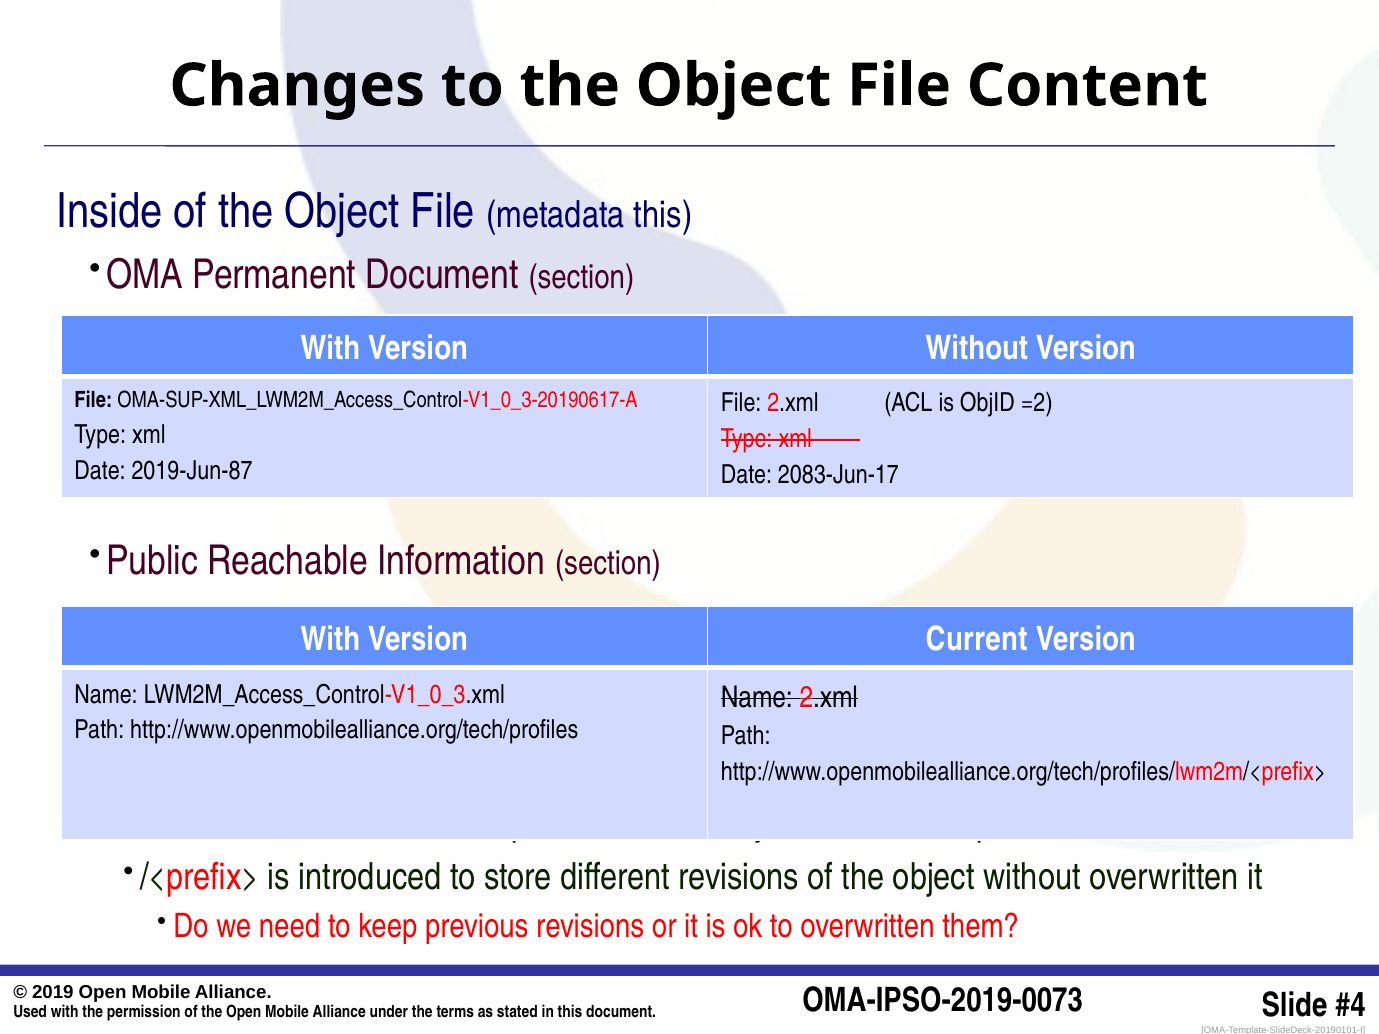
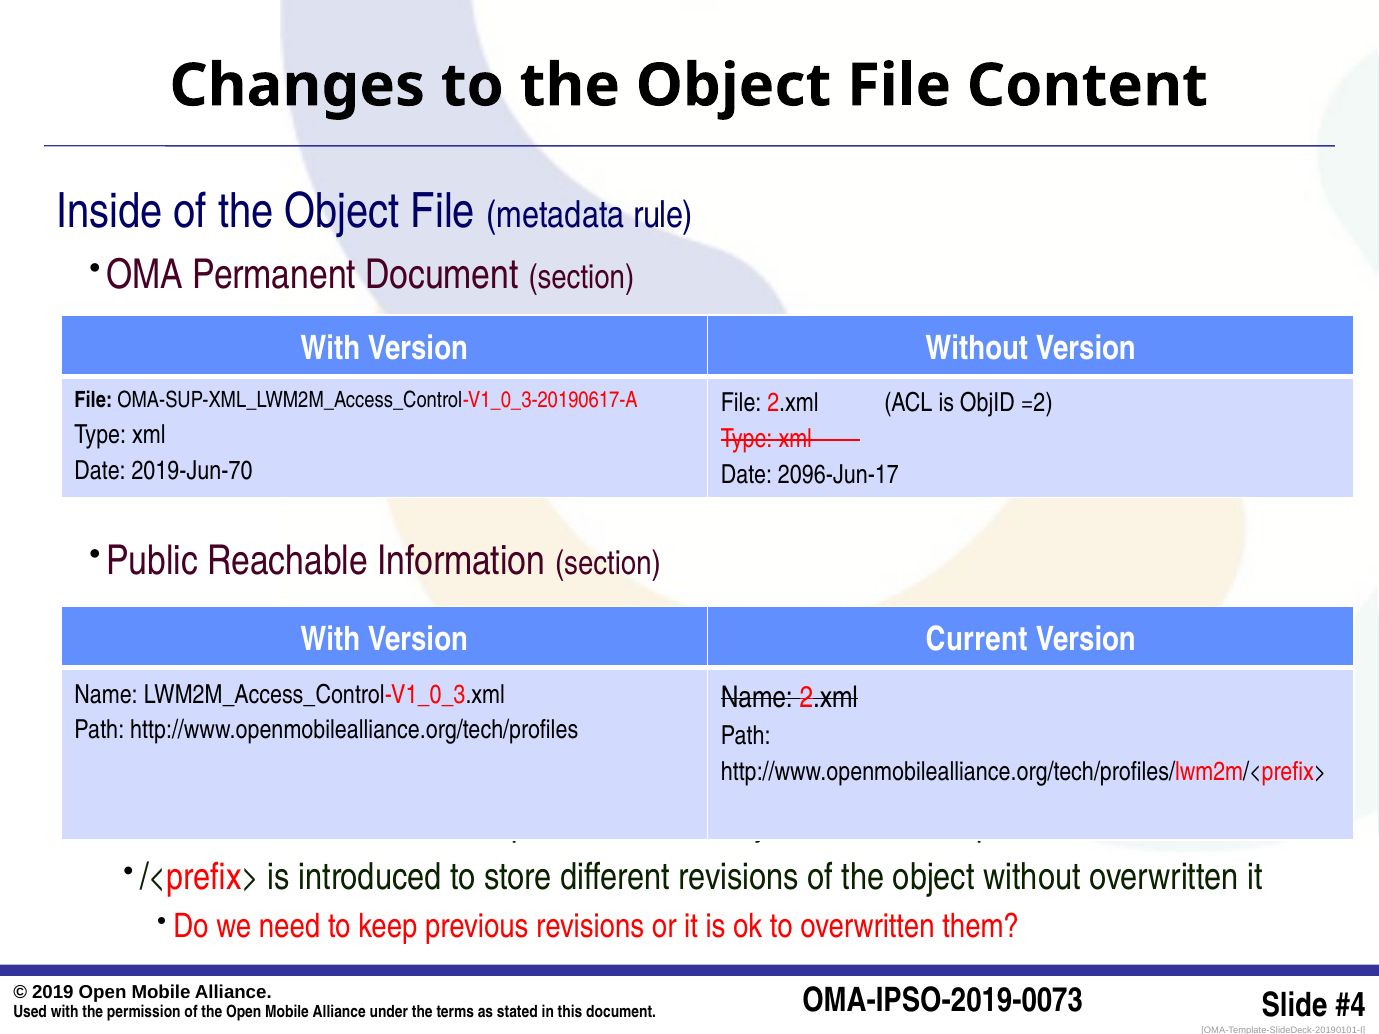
metadata this: this -> rule
2019-Jun-87: 2019-Jun-87 -> 2019-Jun-70
2083-Jun-17: 2083-Jun-17 -> 2096-Jun-17
